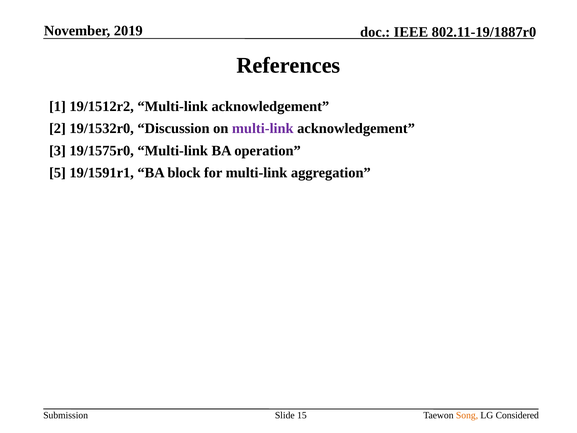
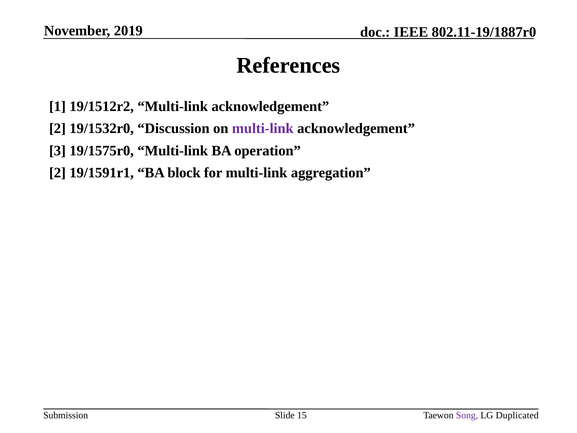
5 at (57, 173): 5 -> 2
Song colour: orange -> purple
Considered: Considered -> Duplicated
